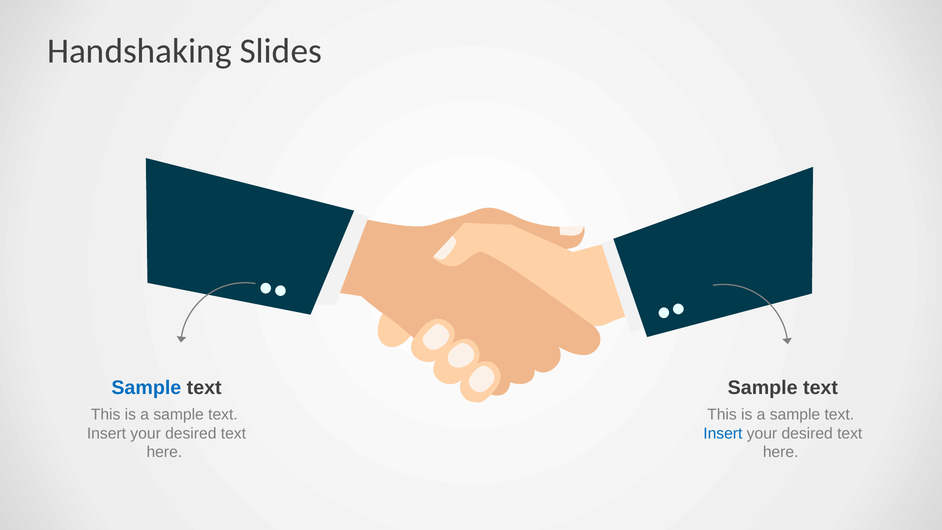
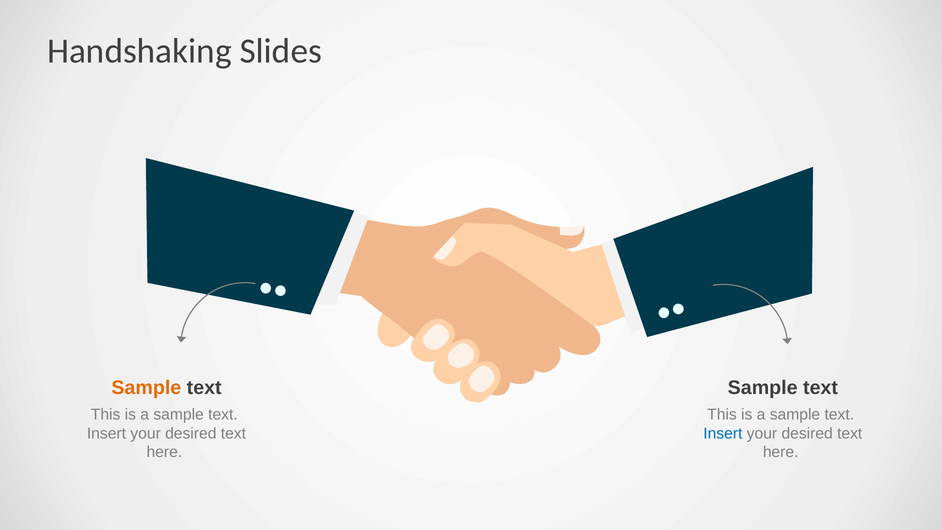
Sample at (146, 388) colour: blue -> orange
